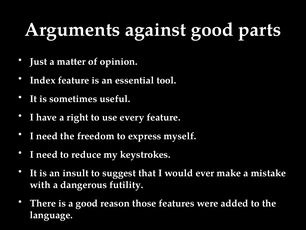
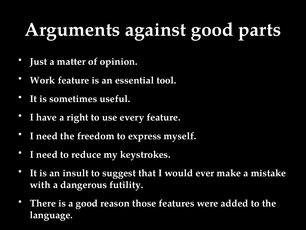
Index: Index -> Work
